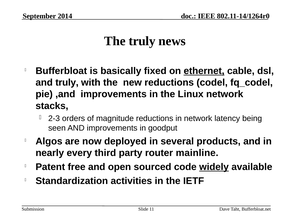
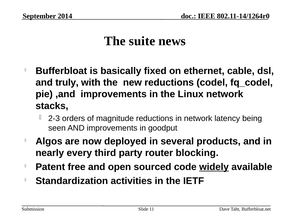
The truly: truly -> suite
ethernet underline: present -> none
mainline: mainline -> blocking
